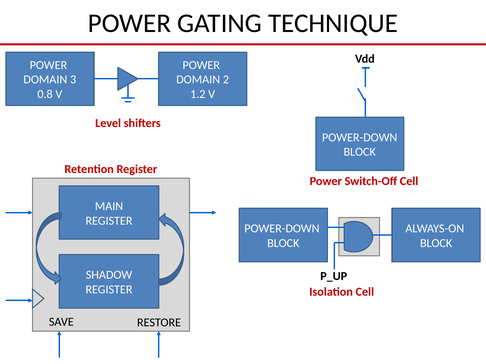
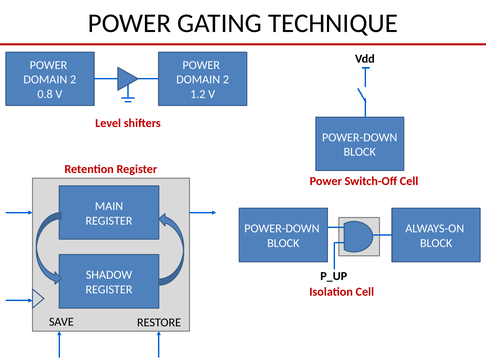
3 at (73, 80): 3 -> 2
